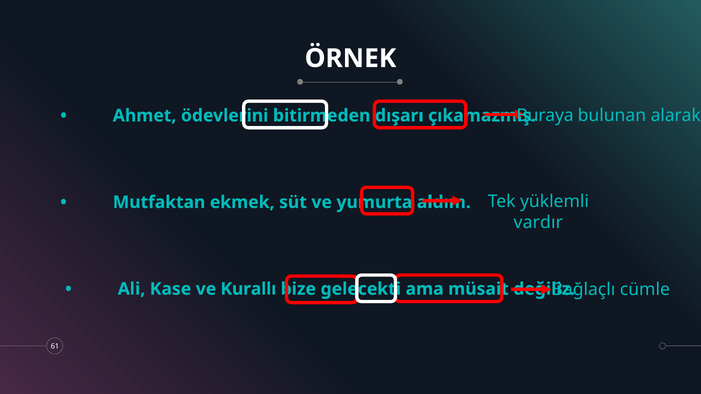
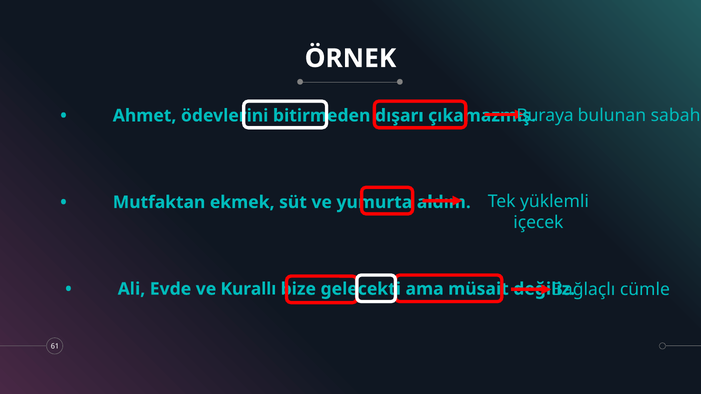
alarak: alarak -> sabah
vardır: vardır -> içecek
Kase: Kase -> Evde
